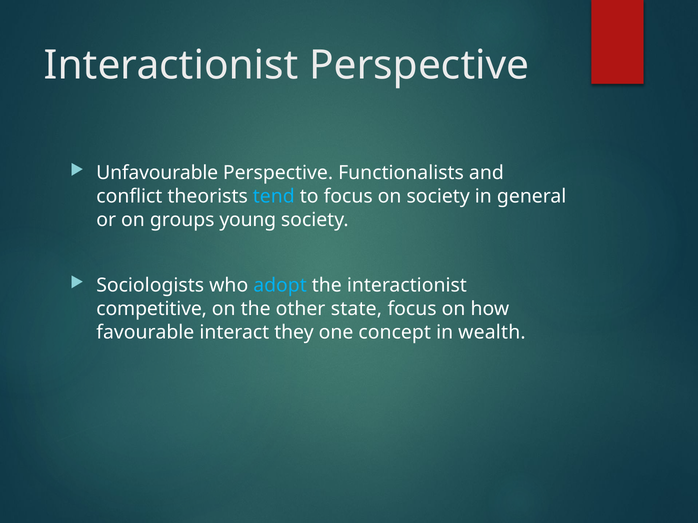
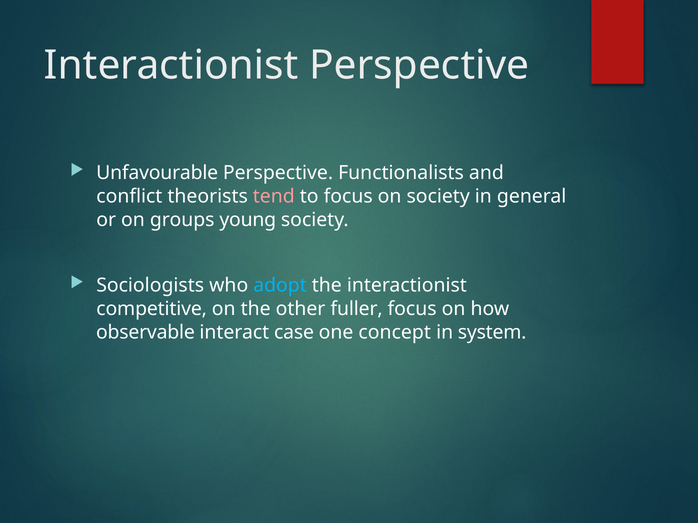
tend colour: light blue -> pink
state: state -> fuller
favourable: favourable -> observable
they: they -> case
wealth: wealth -> system
